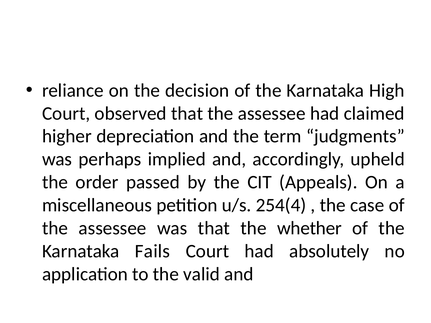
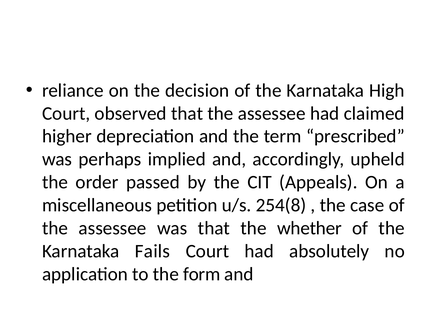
judgments: judgments -> prescribed
254(4: 254(4 -> 254(8
valid: valid -> form
